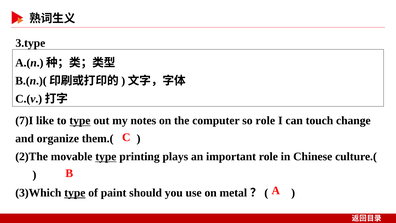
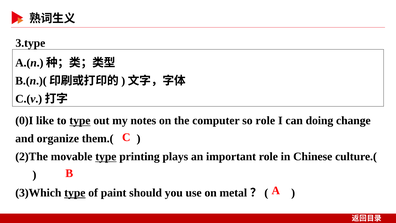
7)I: 7)I -> 0)I
touch: touch -> doing
